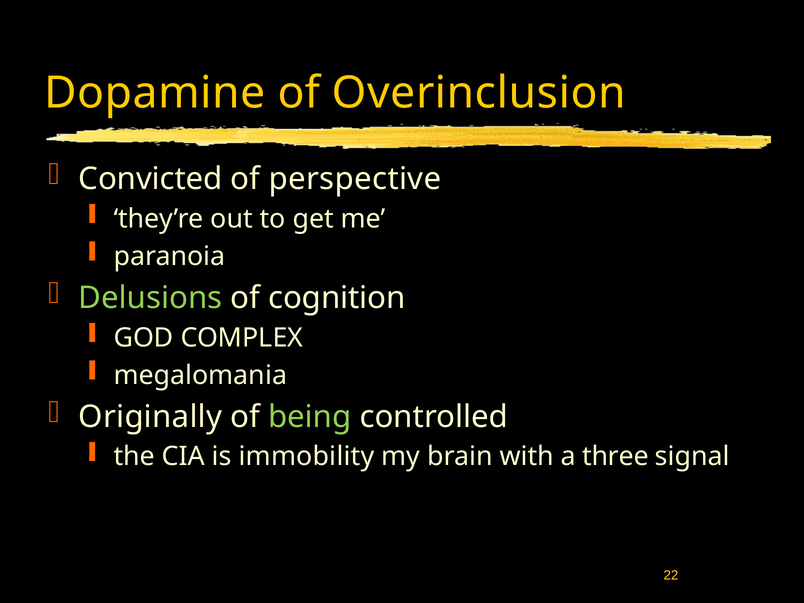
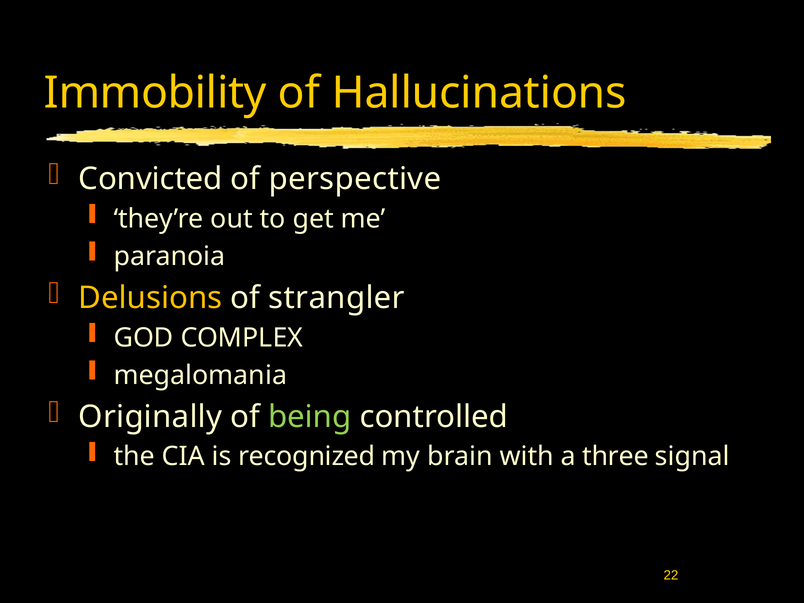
Dopamine: Dopamine -> Immobility
Overinclusion: Overinclusion -> Hallucinations
Delusions colour: light green -> yellow
cognition: cognition -> strangler
immobility: immobility -> recognized
